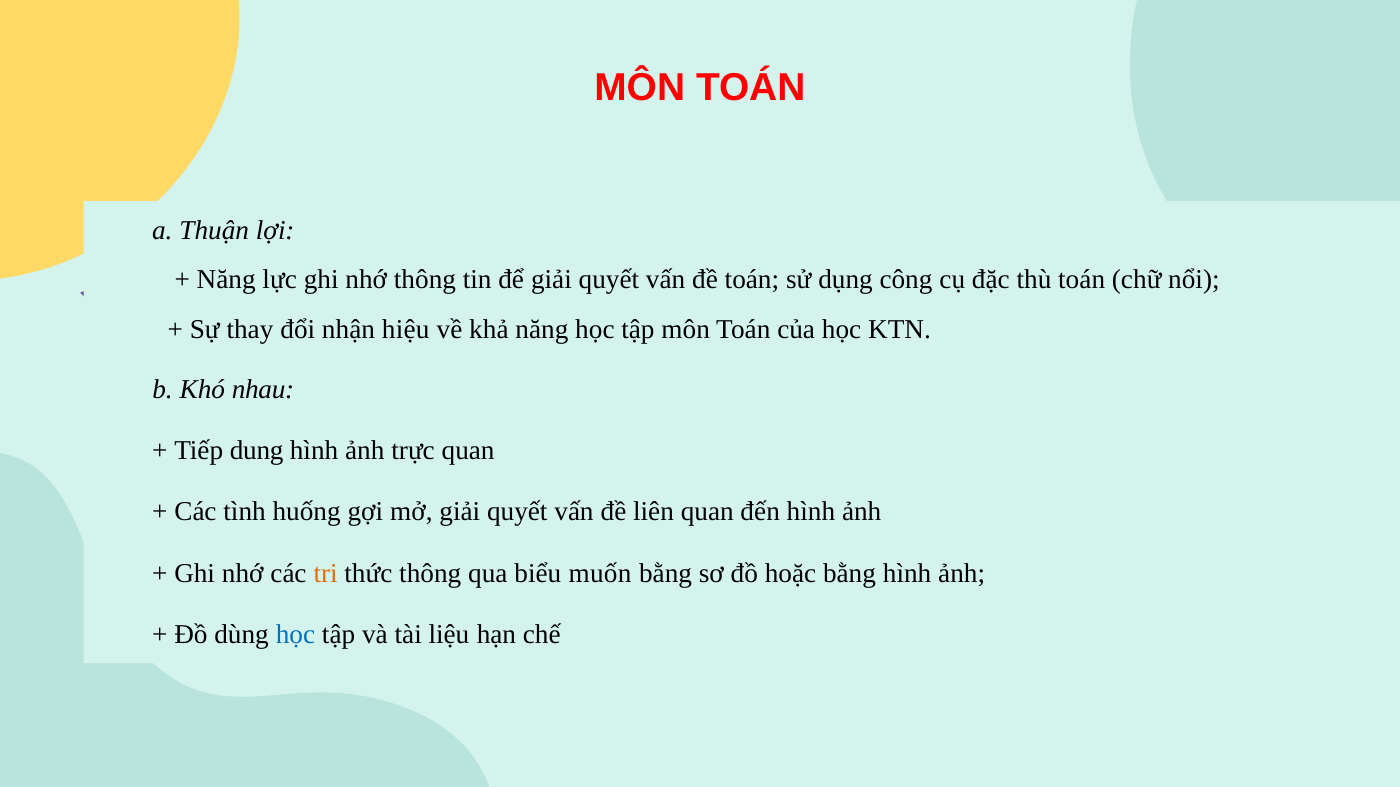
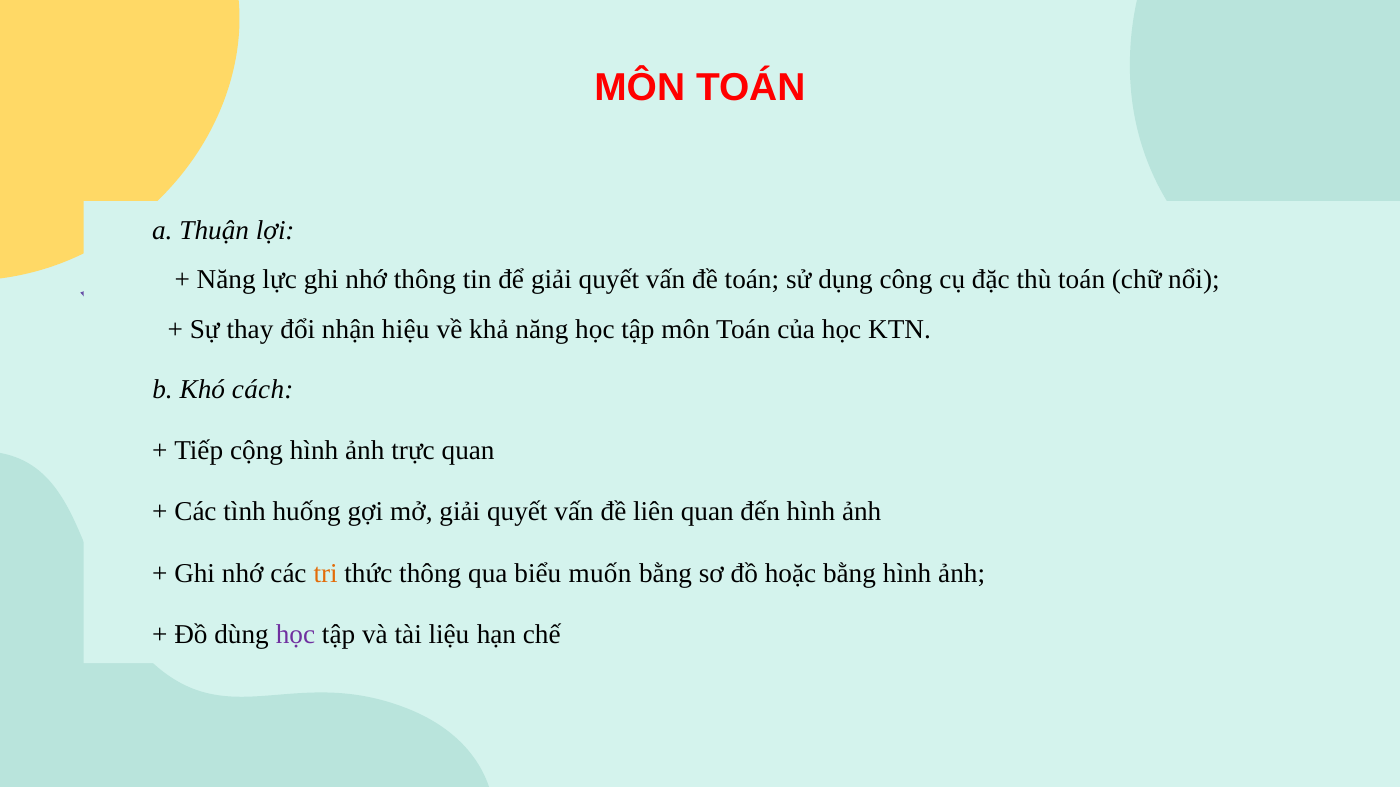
nhau: nhau -> cách
dung: dung -> cộng
học at (295, 635) colour: blue -> purple
